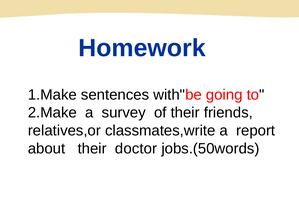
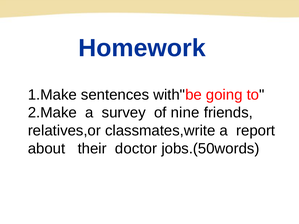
of their: their -> nine
